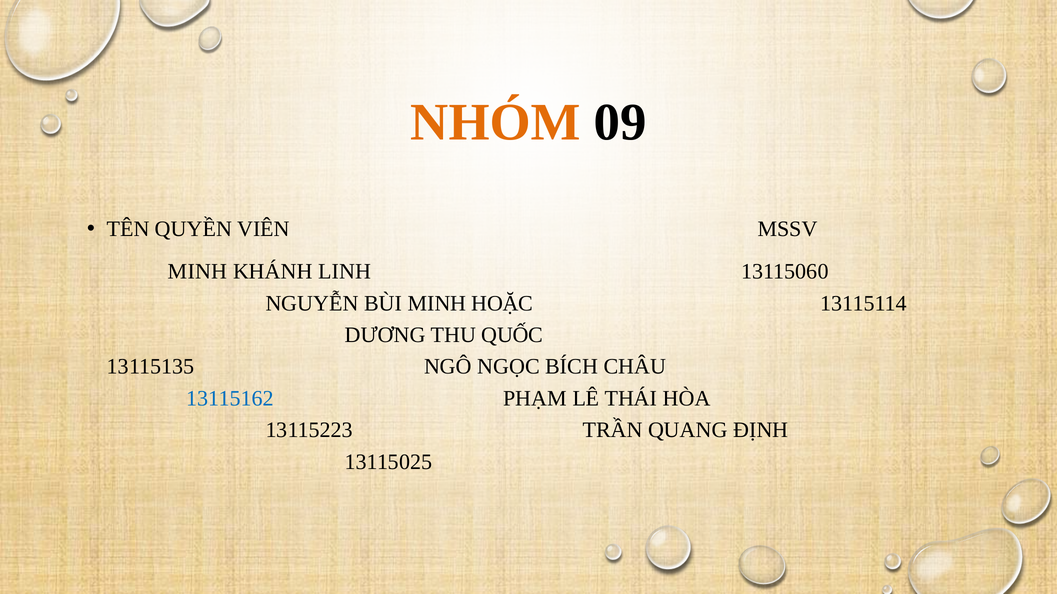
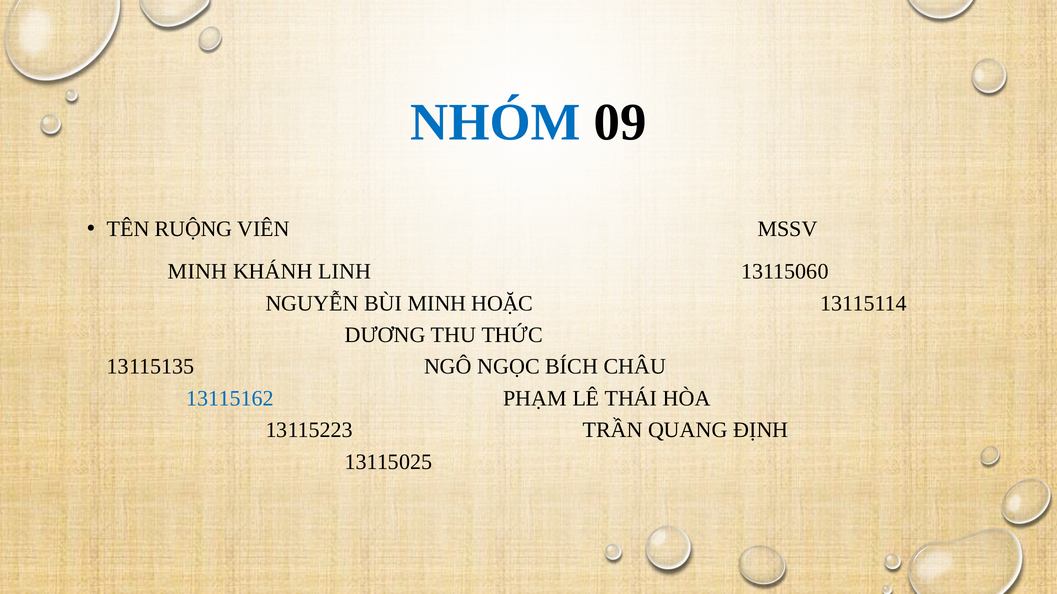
NHÓM colour: orange -> blue
QUYỀN: QUYỀN -> RUỘNG
QUỐC: QUỐC -> THỨC
